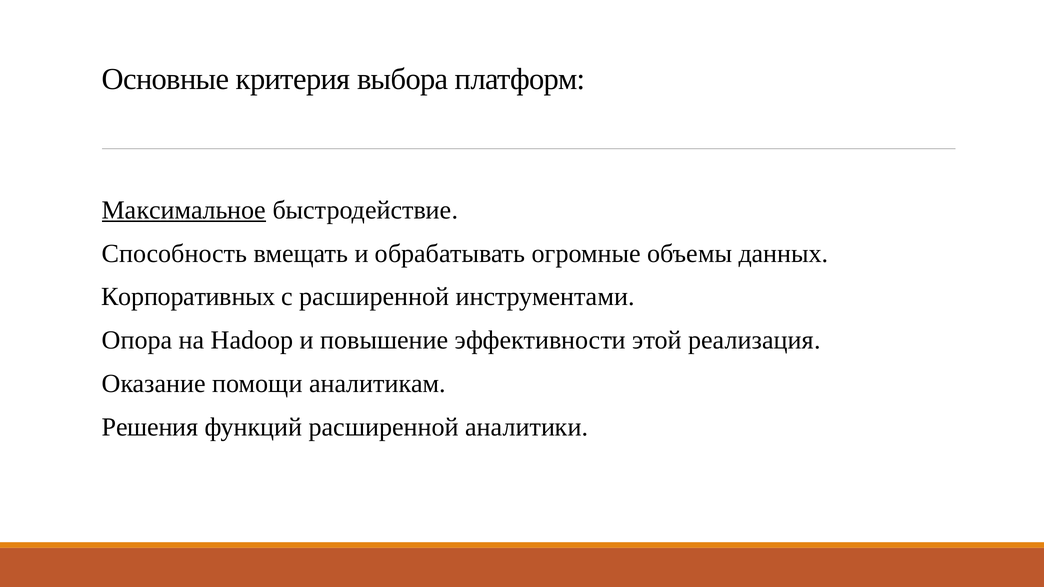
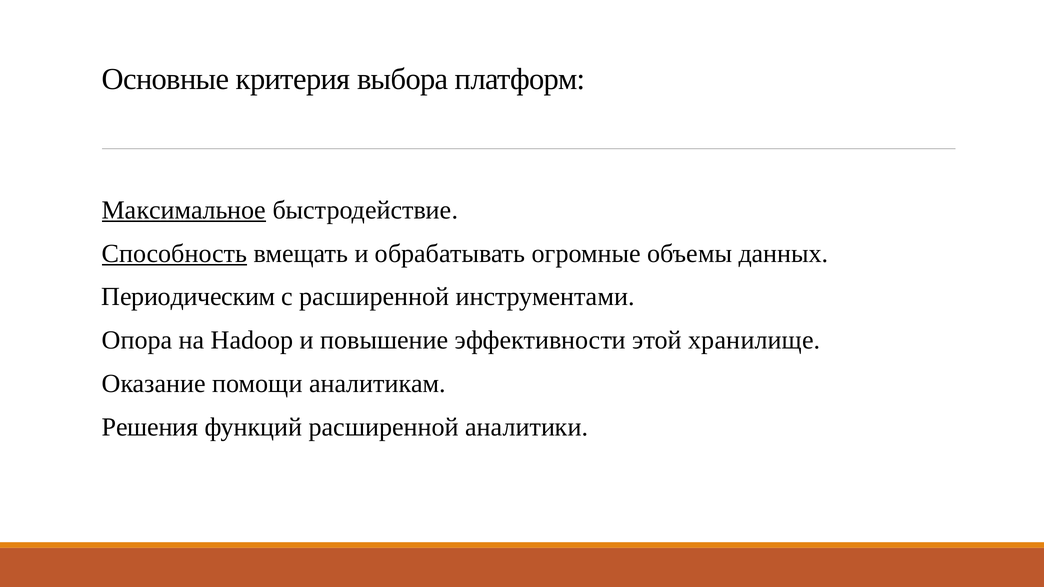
Способность underline: none -> present
Корпоративных: Корпоративных -> Периодическим
реализация: реализация -> хранилище
